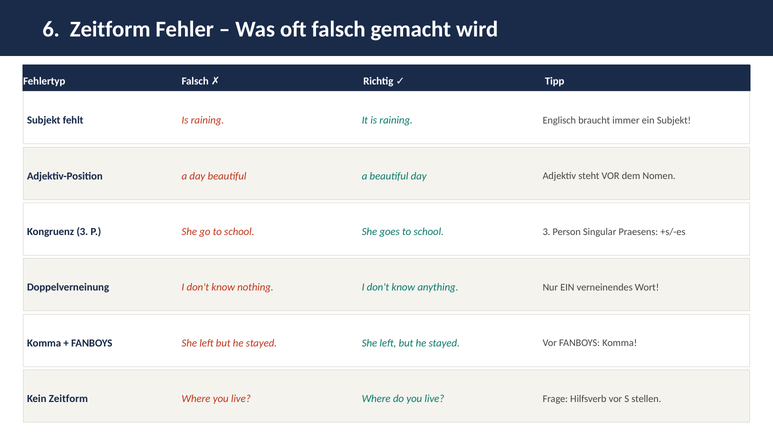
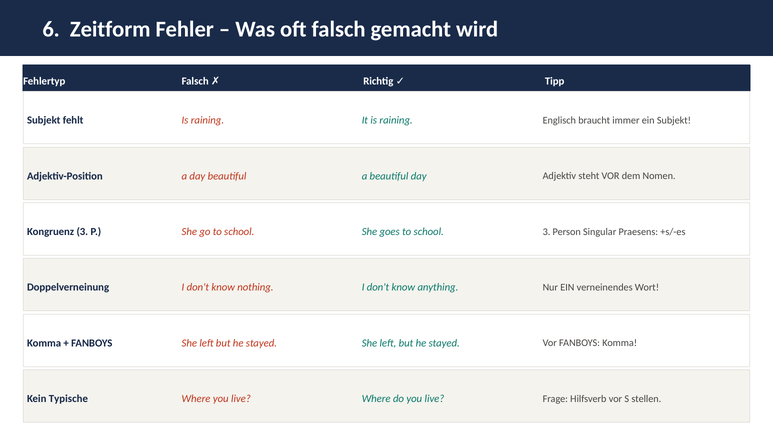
Kein Zeitform: Zeitform -> Typische
